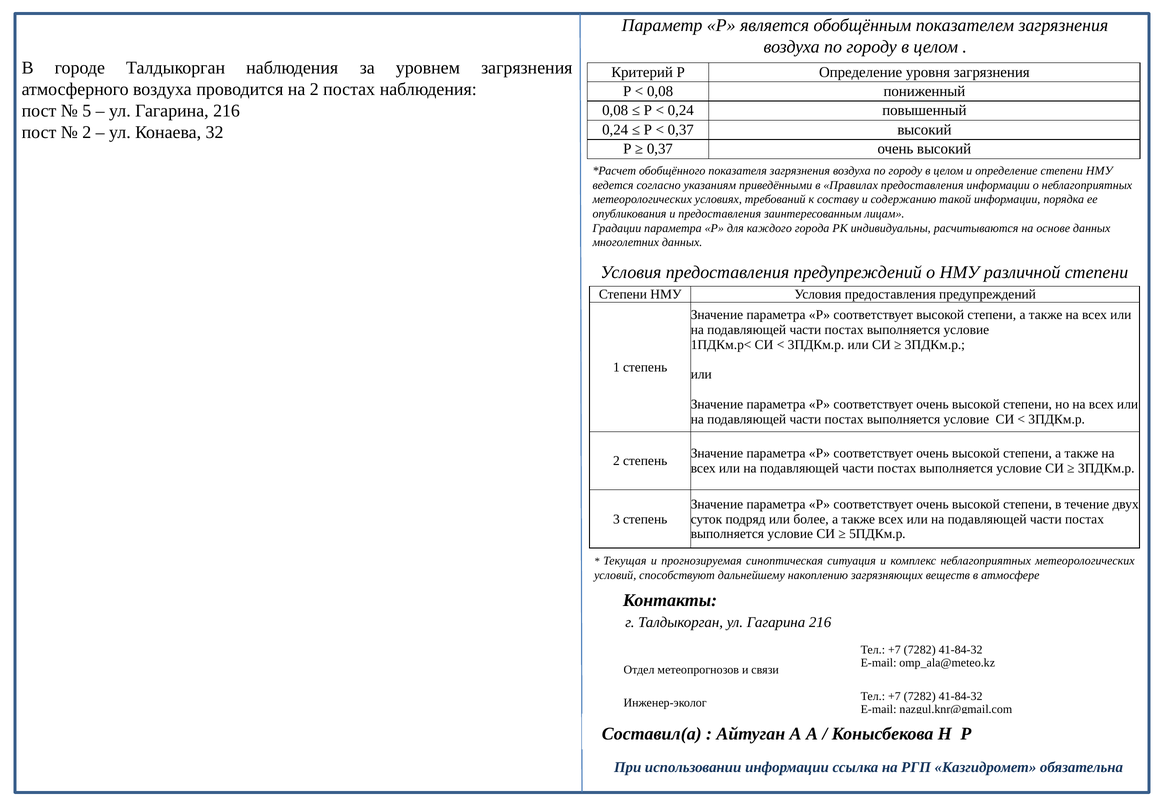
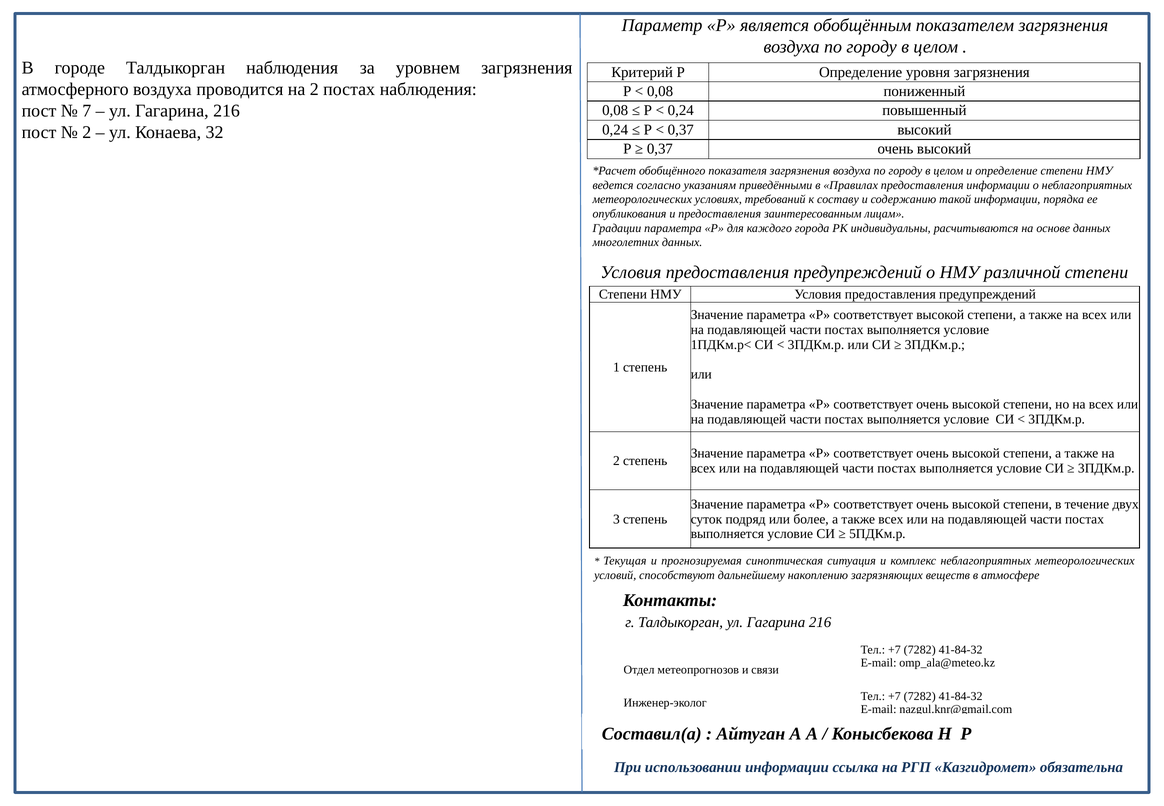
5: 5 -> 7
